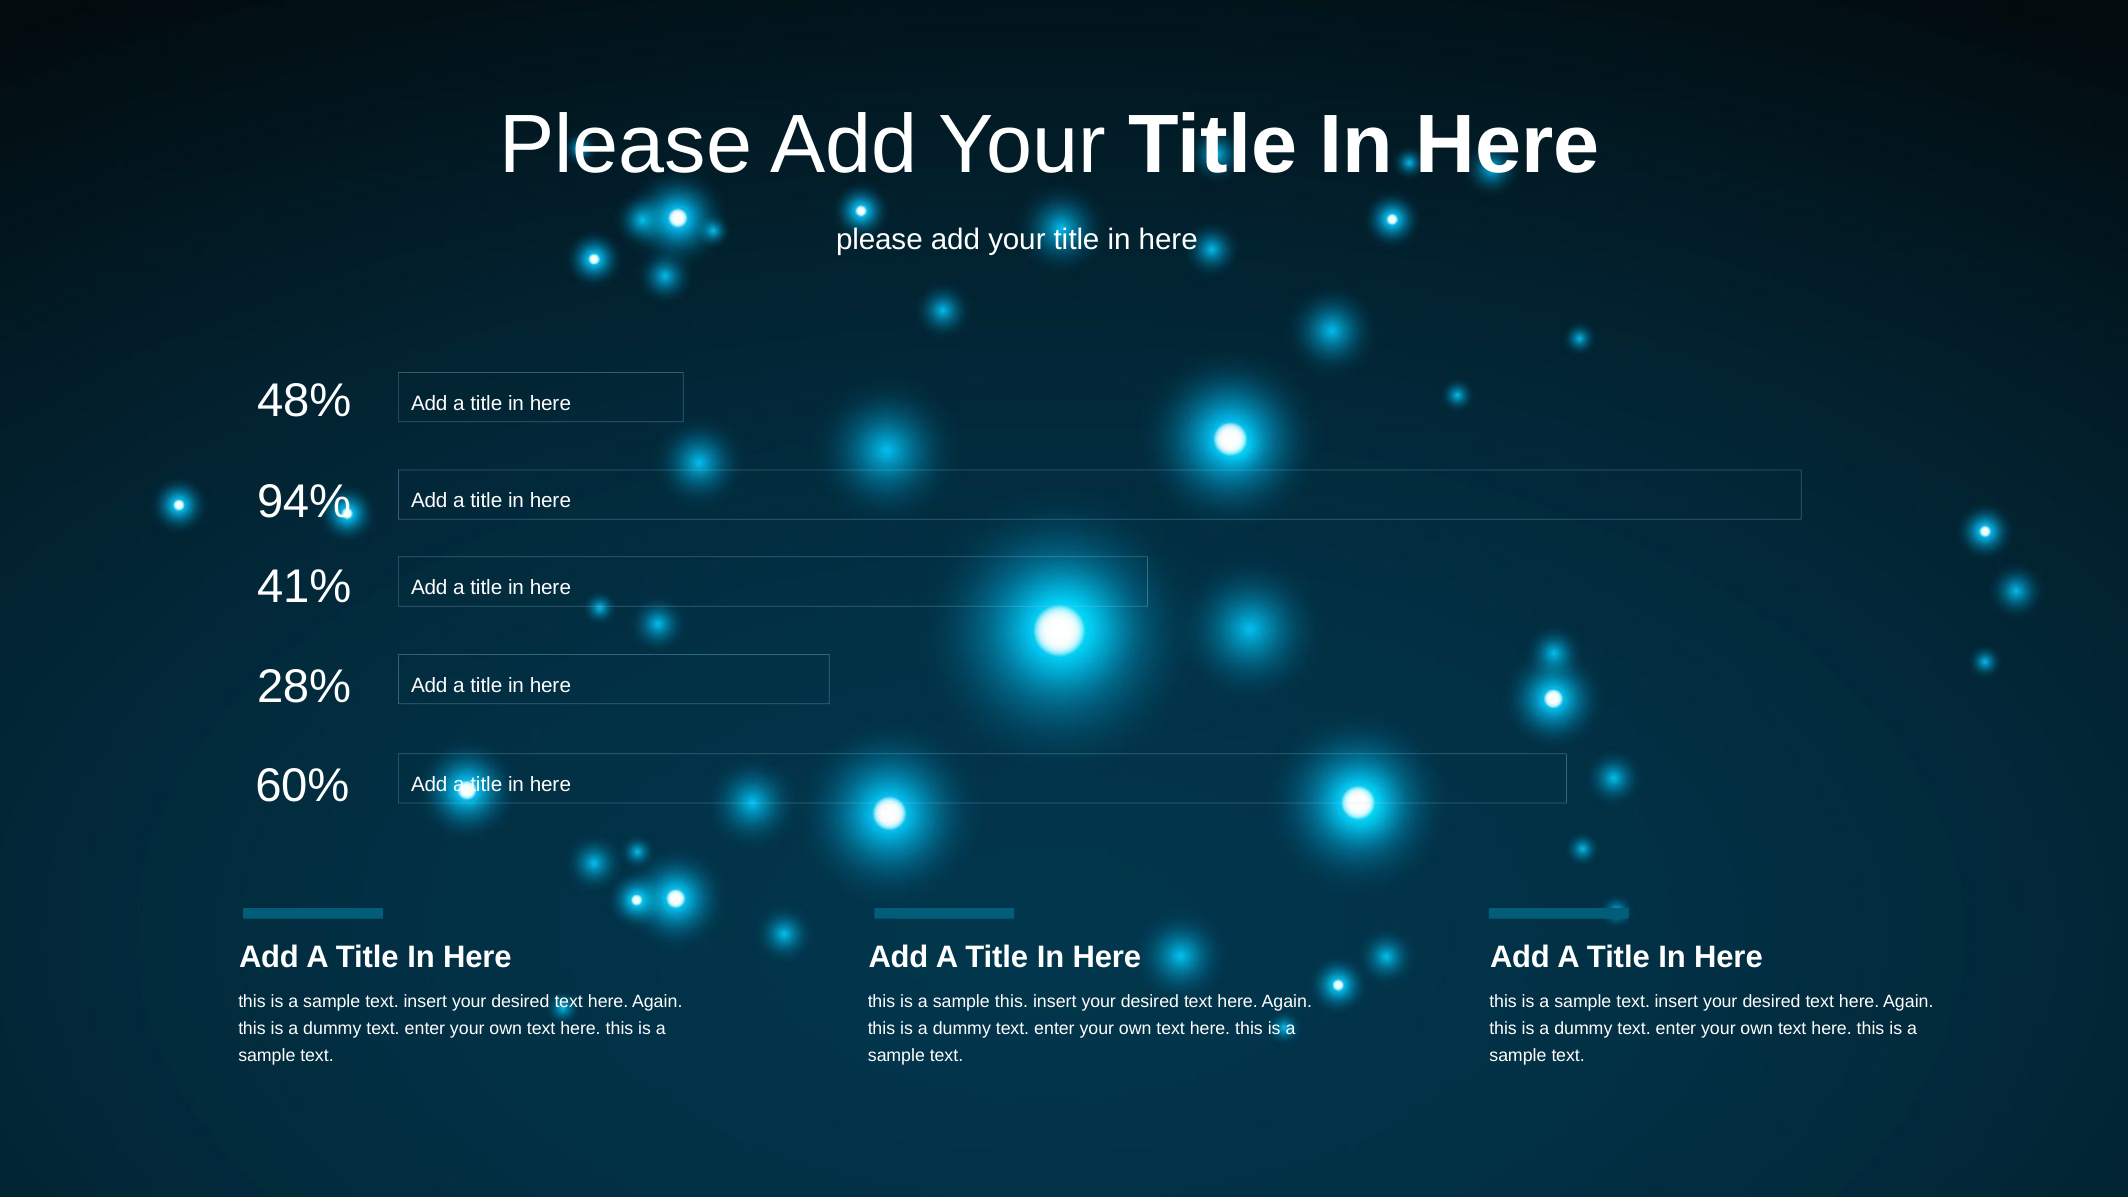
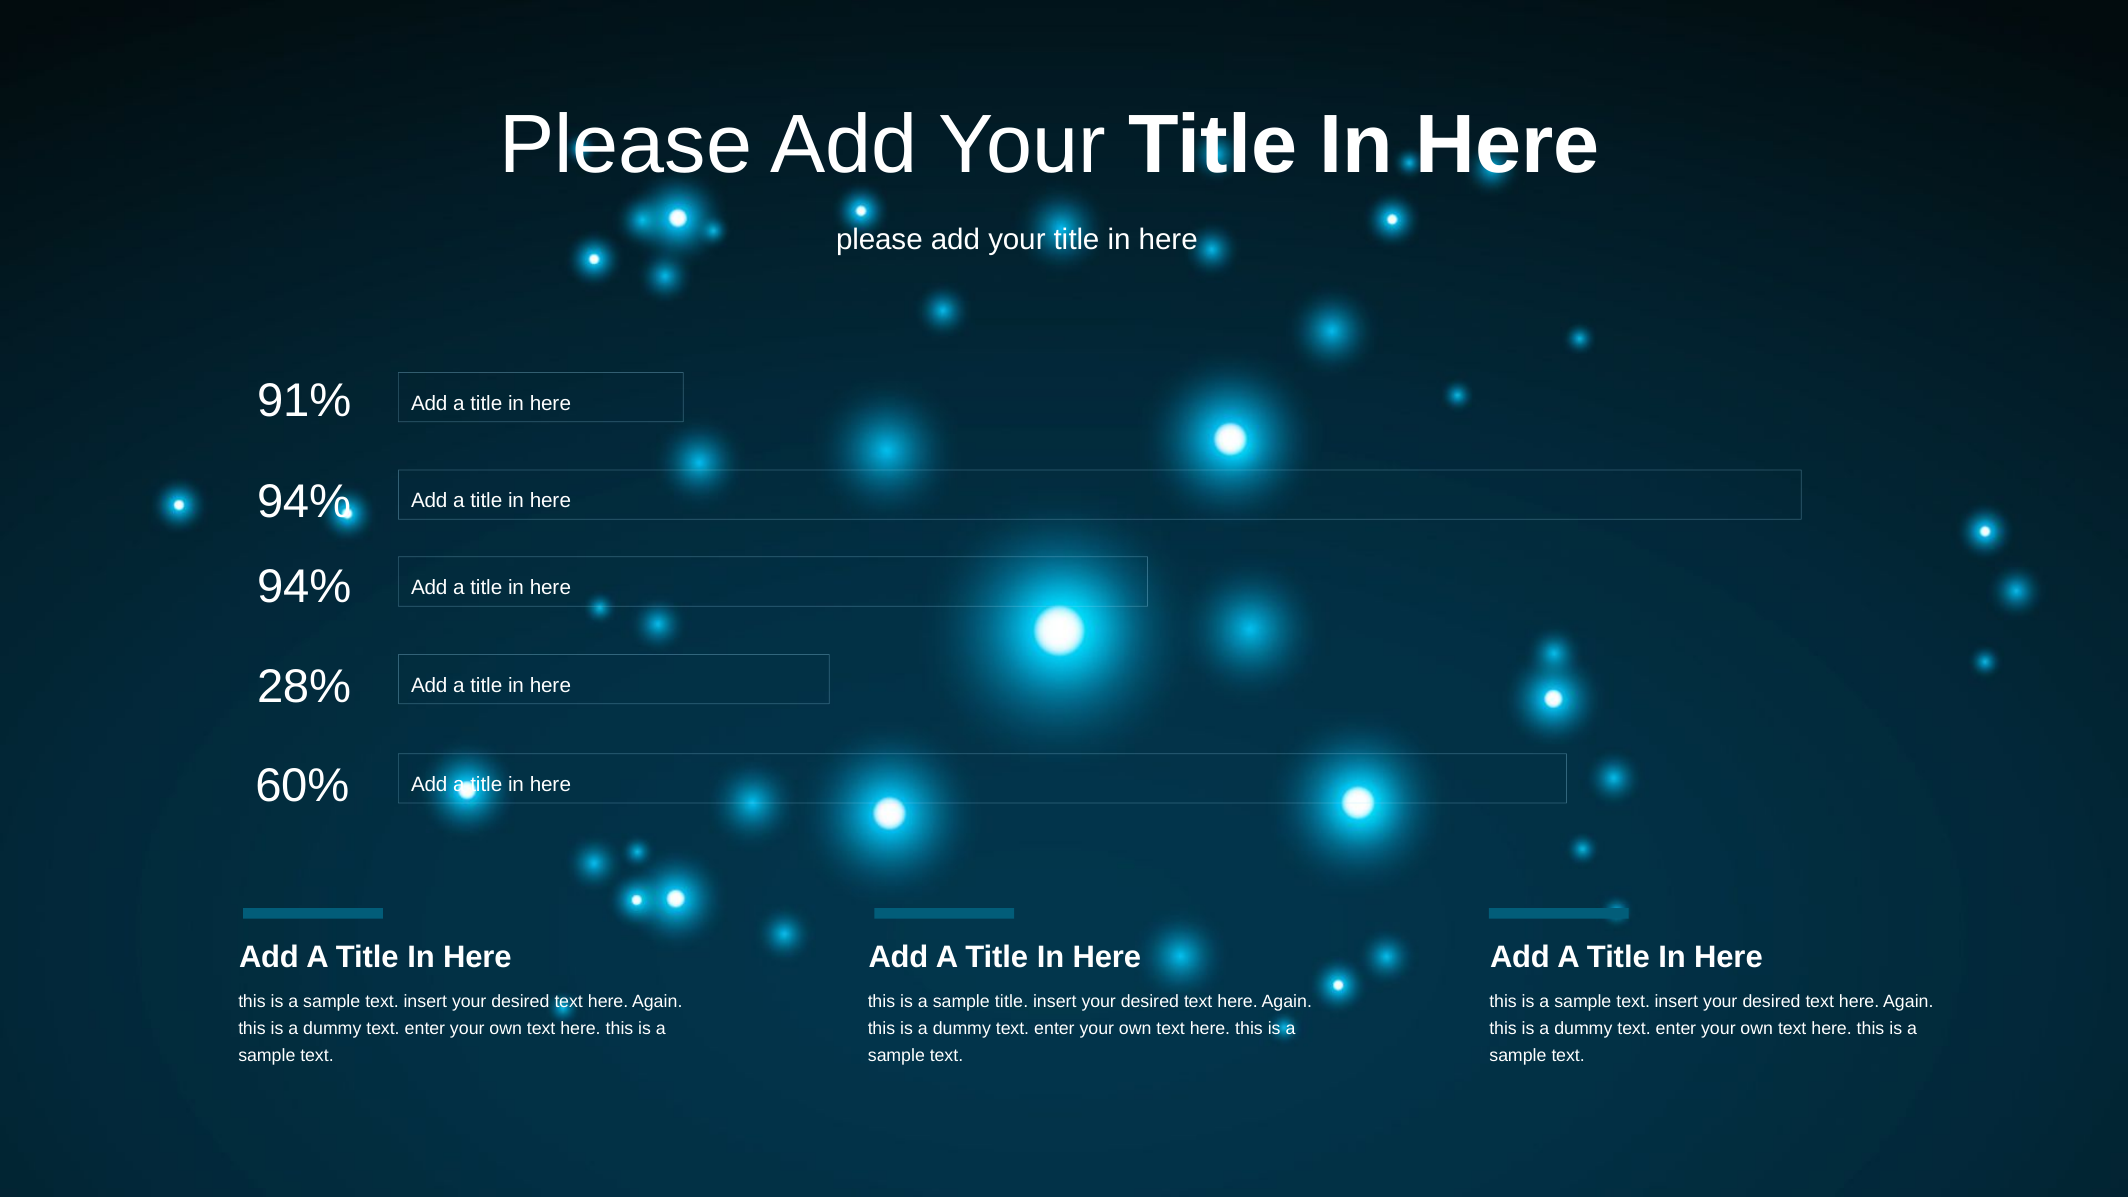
48%: 48% -> 91%
41% at (304, 587): 41% -> 94%
sample this: this -> title
